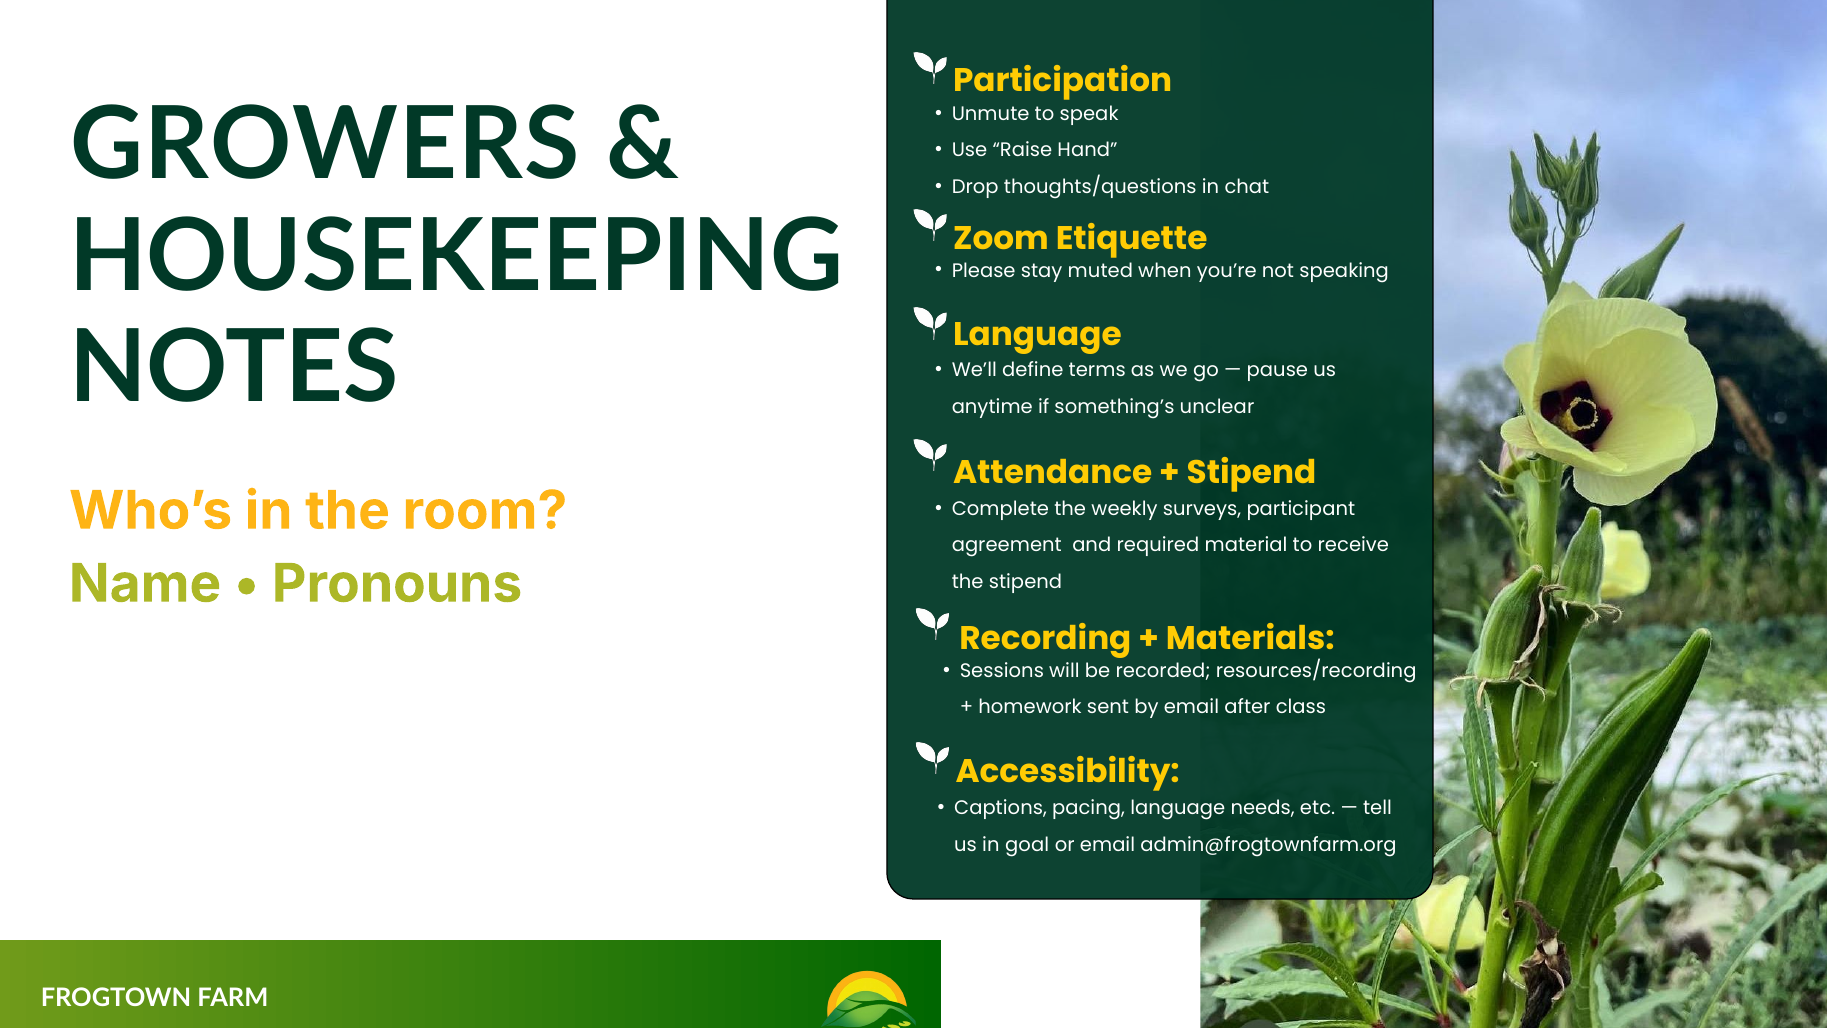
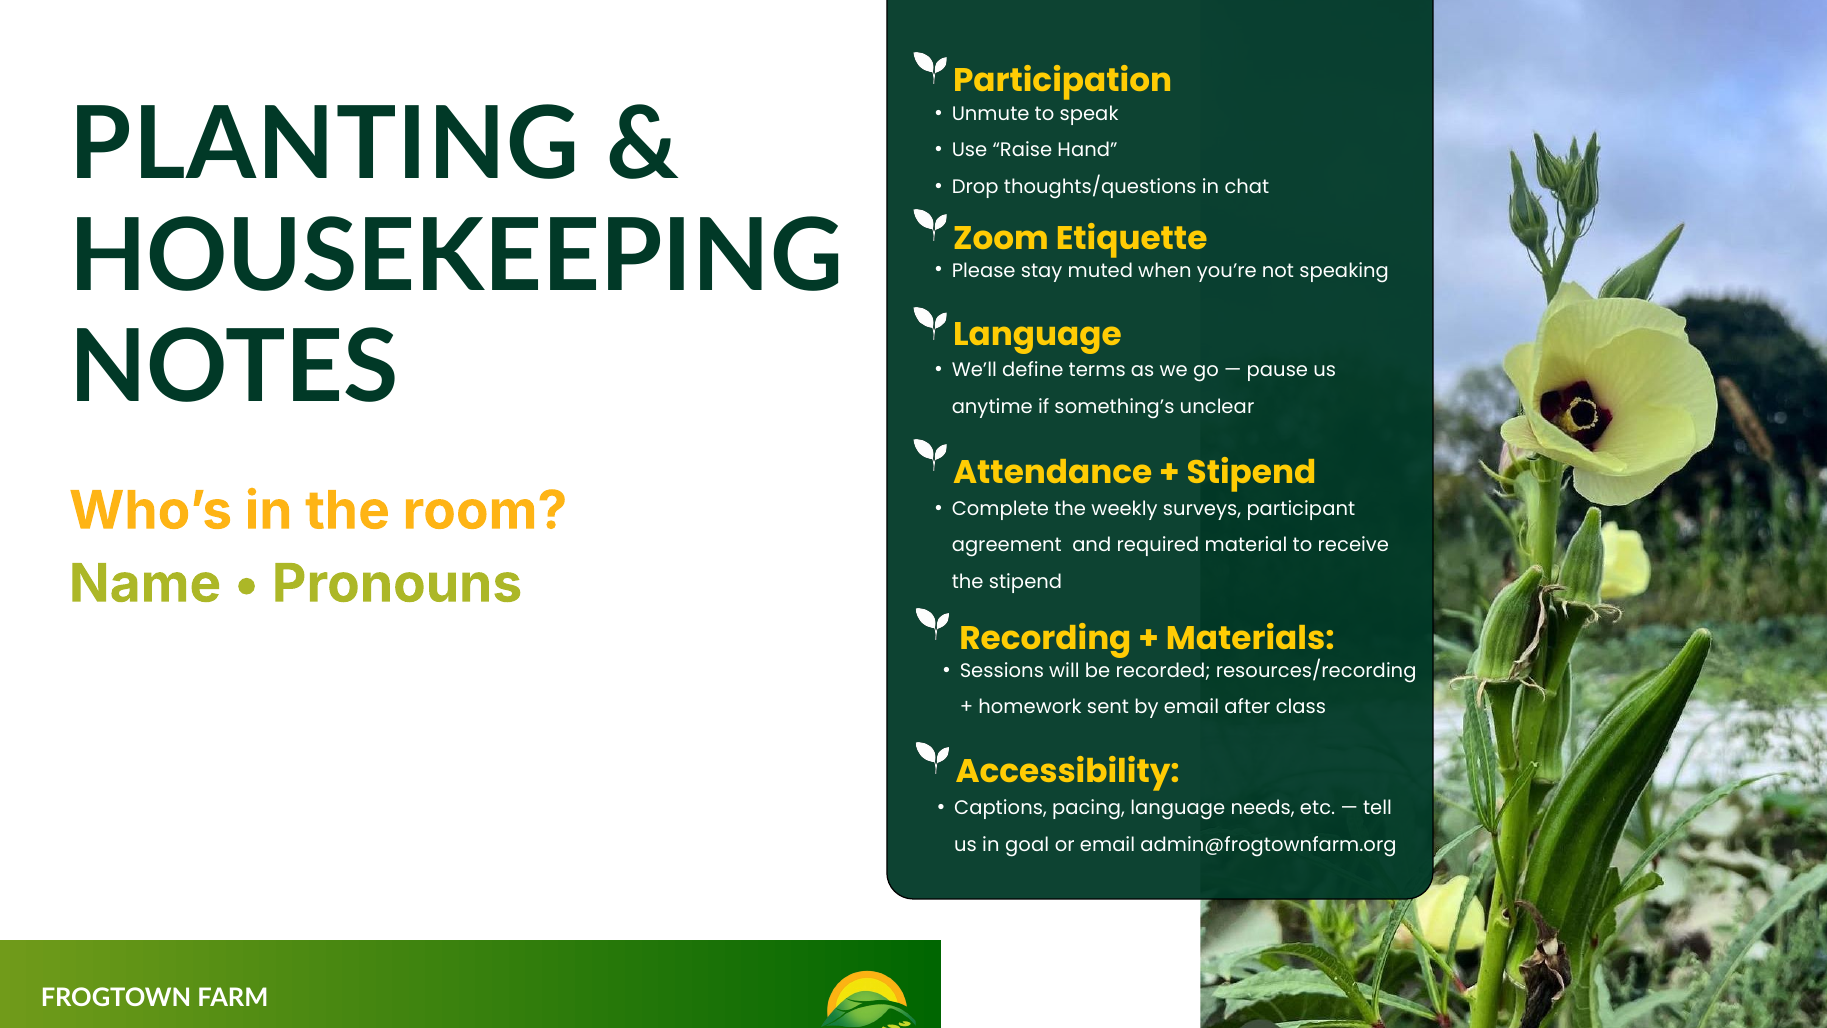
GROWERS: GROWERS -> PLANTING
